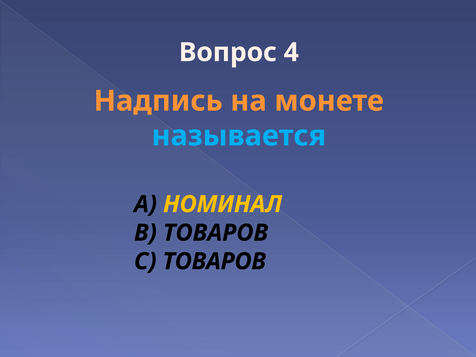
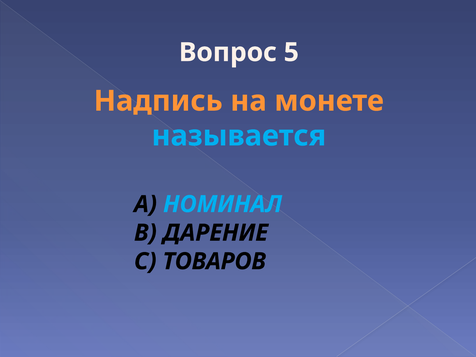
4: 4 -> 5
НОМИНАЛ colour: yellow -> light blue
B ТОВАРОВ: ТОВАРОВ -> ДАРЕНИЕ
